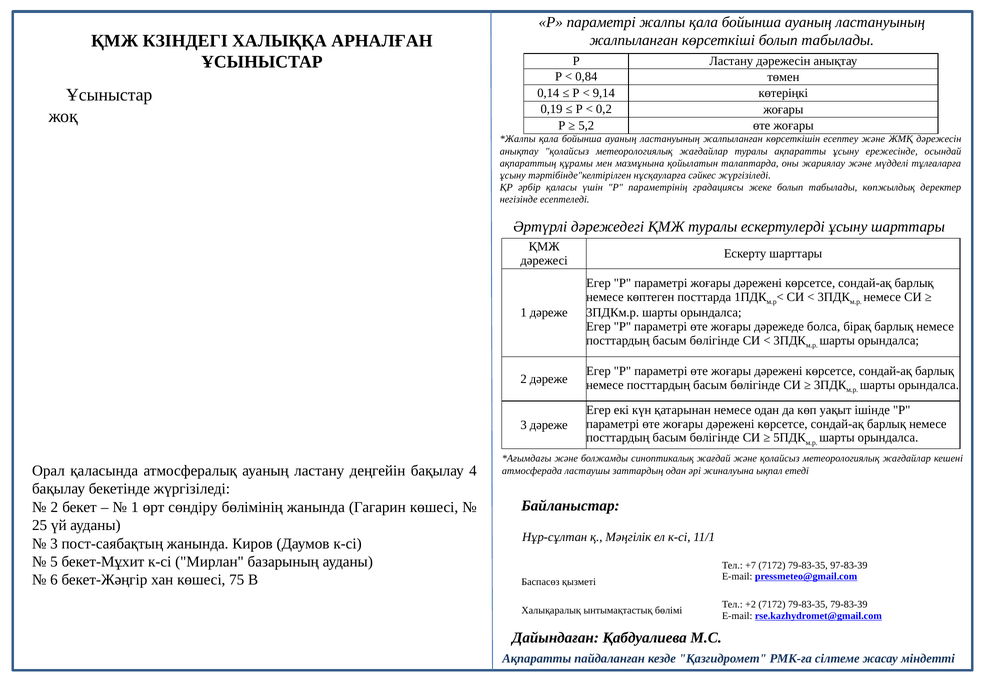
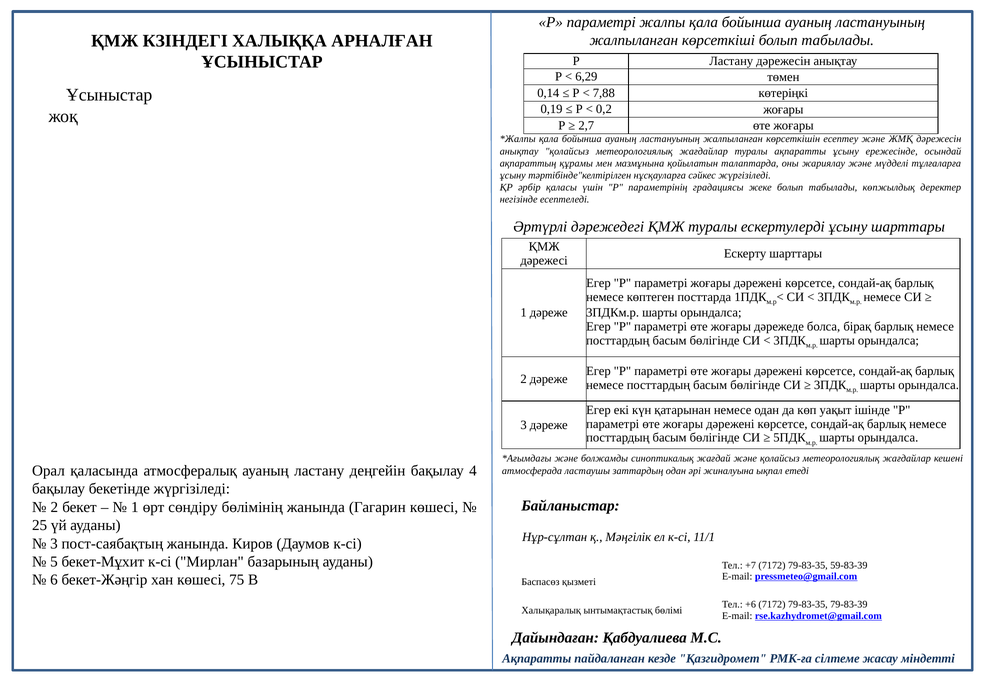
0,84: 0,84 -> 6,29
9,14: 9,14 -> 7,88
5,2: 5,2 -> 2,7
97-83-39: 97-83-39 -> 59-83-39
+2: +2 -> +6
